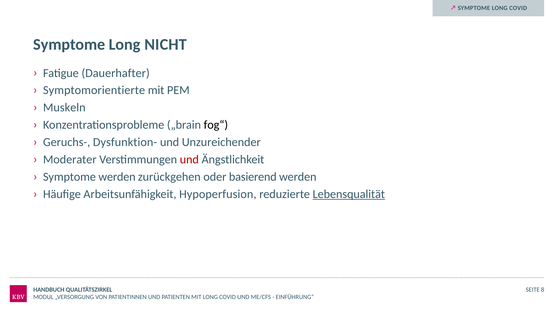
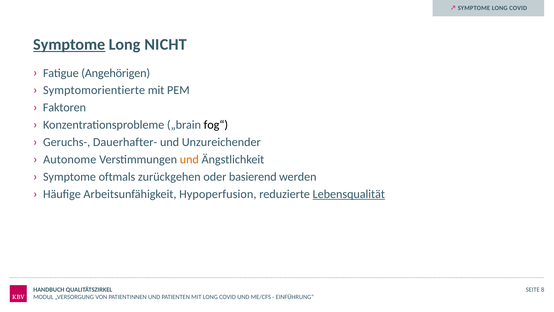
Symptome at (69, 44) underline: none -> present
Dauerhafter: Dauerhafter -> Angehörigen
Muskeln: Muskeln -> Faktoren
Dysfunktion-: Dysfunktion- -> Dauerhafter-
Moderater: Moderater -> Autonome
und at (189, 159) colour: red -> orange
Symptome werden: werden -> oftmals
